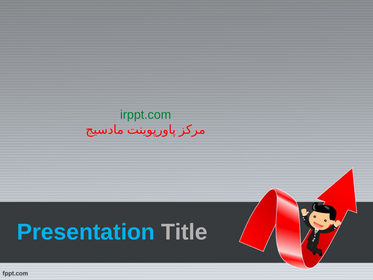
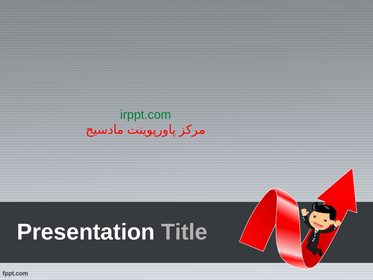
Presentation colour: light blue -> white
